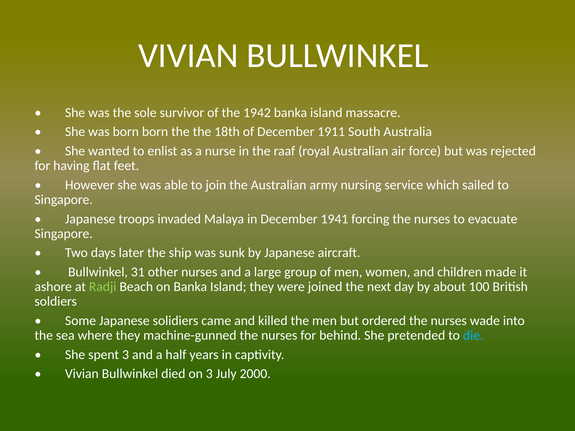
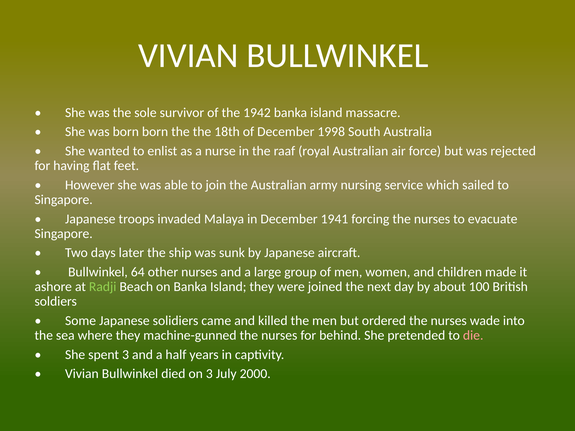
1911: 1911 -> 1998
31: 31 -> 64
die colour: light blue -> pink
